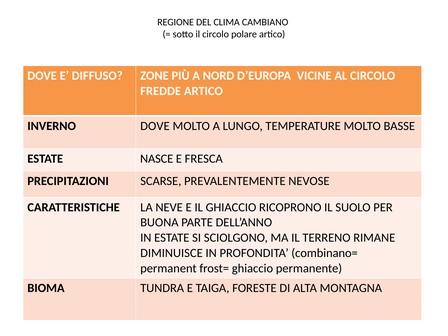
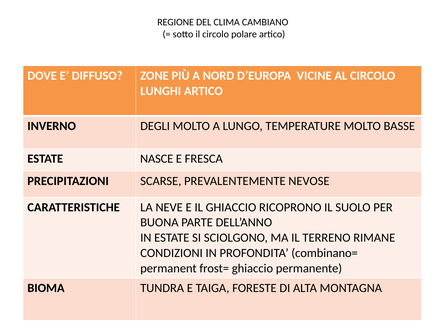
FREDDE: FREDDE -> LUNGHI
INVERNO DOVE: DOVE -> DEGLI
DIMINUISCE: DIMINUISCE -> CONDIZIONI
